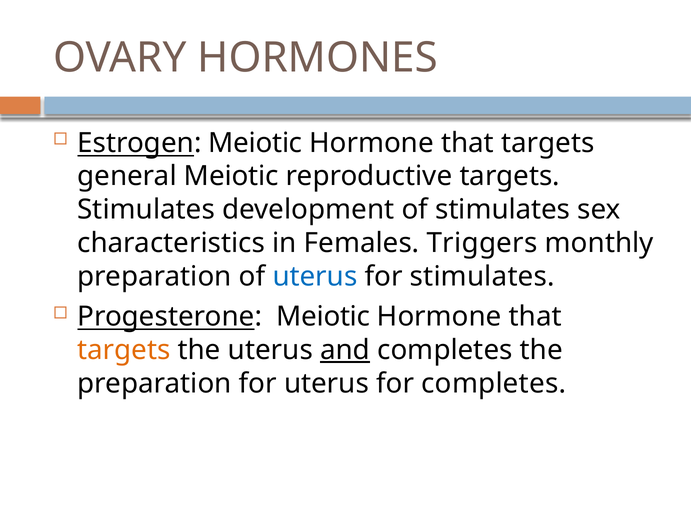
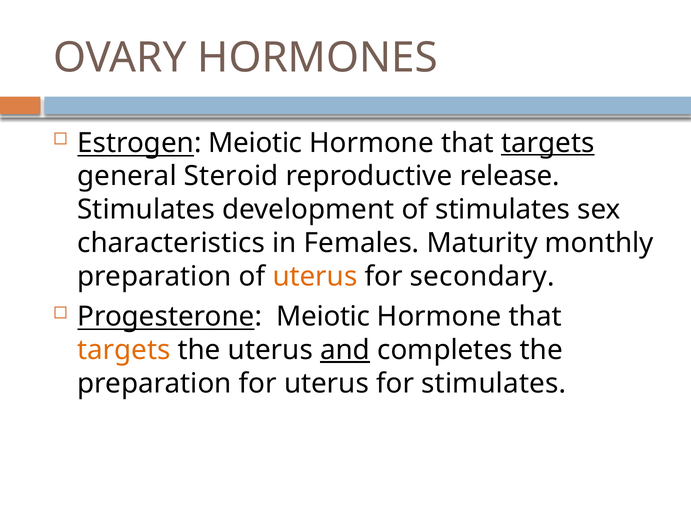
targets at (548, 143) underline: none -> present
general Meiotic: Meiotic -> Steroid
reproductive targets: targets -> release
Triggers: Triggers -> Maturity
uterus at (315, 277) colour: blue -> orange
for stimulates: stimulates -> secondary
for completes: completes -> stimulates
